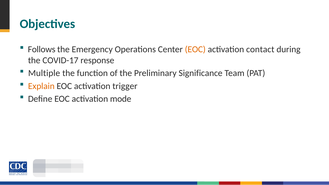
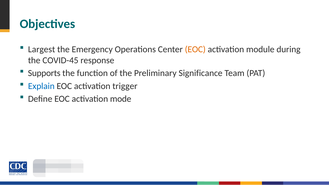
Follows: Follows -> Largest
contact: contact -> module
COVID-17: COVID-17 -> COVID-45
Multiple: Multiple -> Supports
Explain colour: orange -> blue
